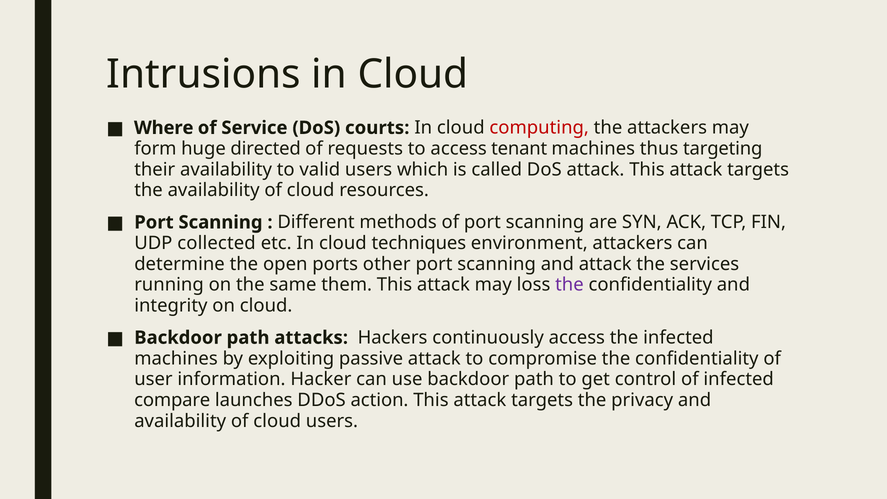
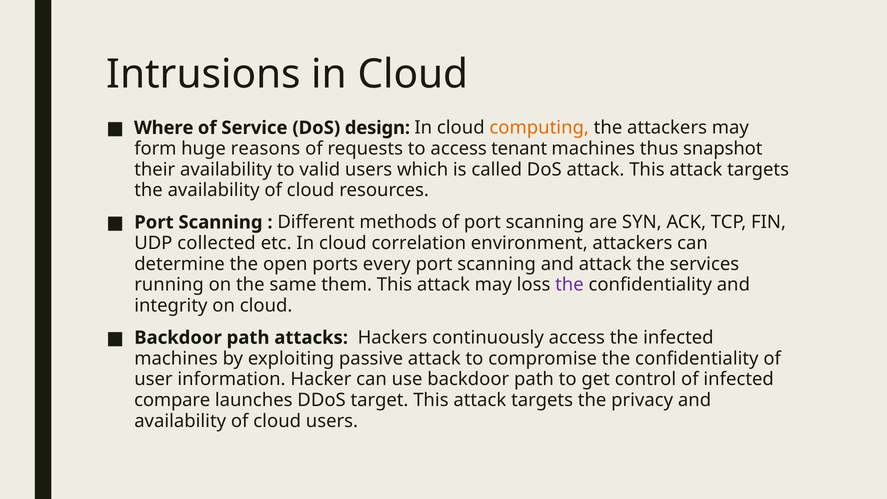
courts: courts -> design
computing colour: red -> orange
directed: directed -> reasons
targeting: targeting -> snapshot
techniques: techniques -> correlation
other: other -> every
action: action -> target
